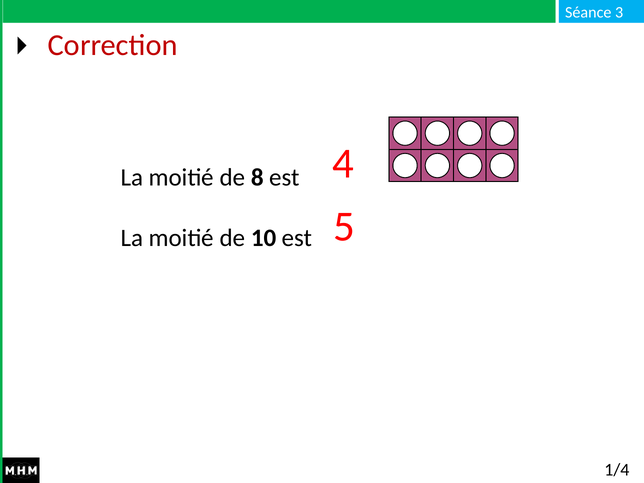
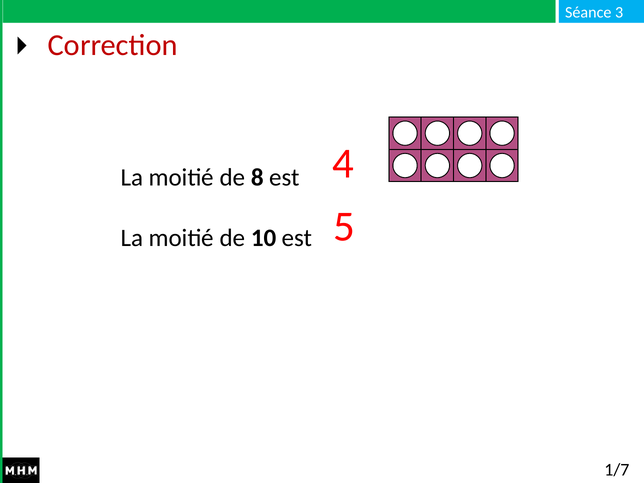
1/4: 1/4 -> 1/7
